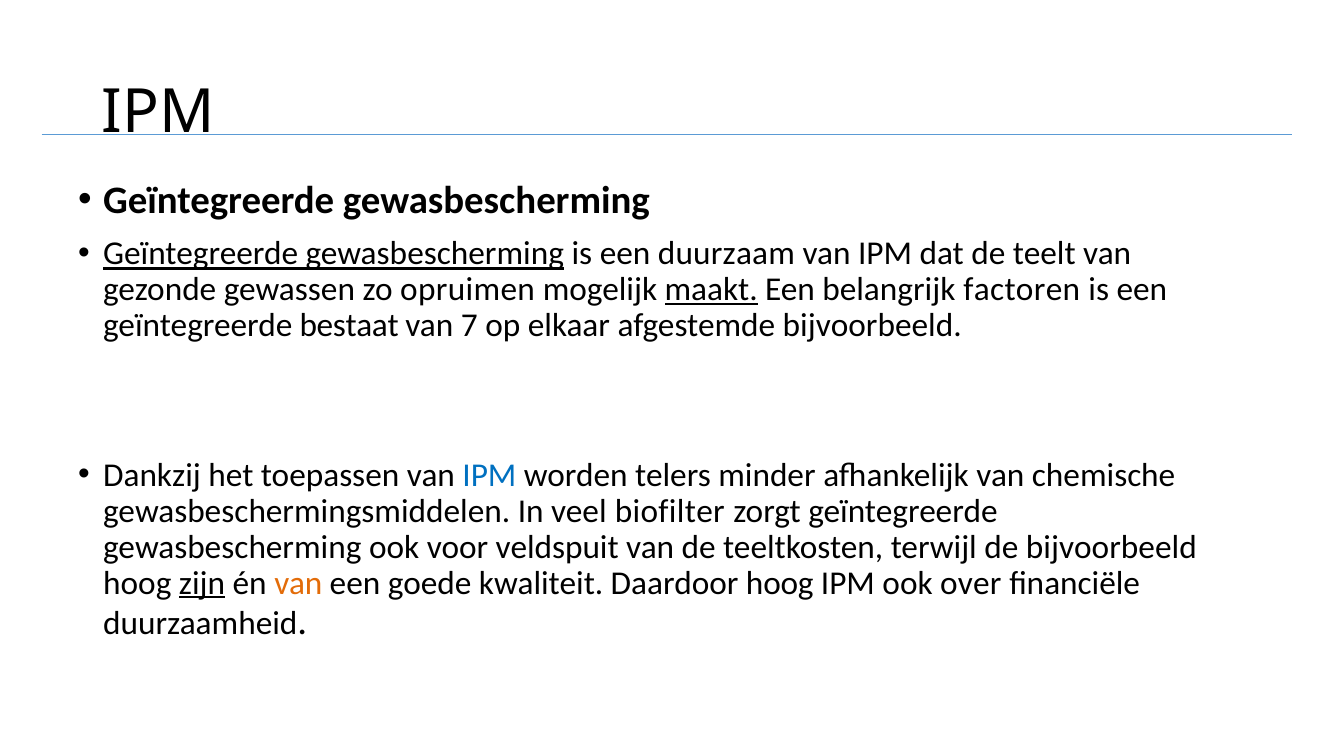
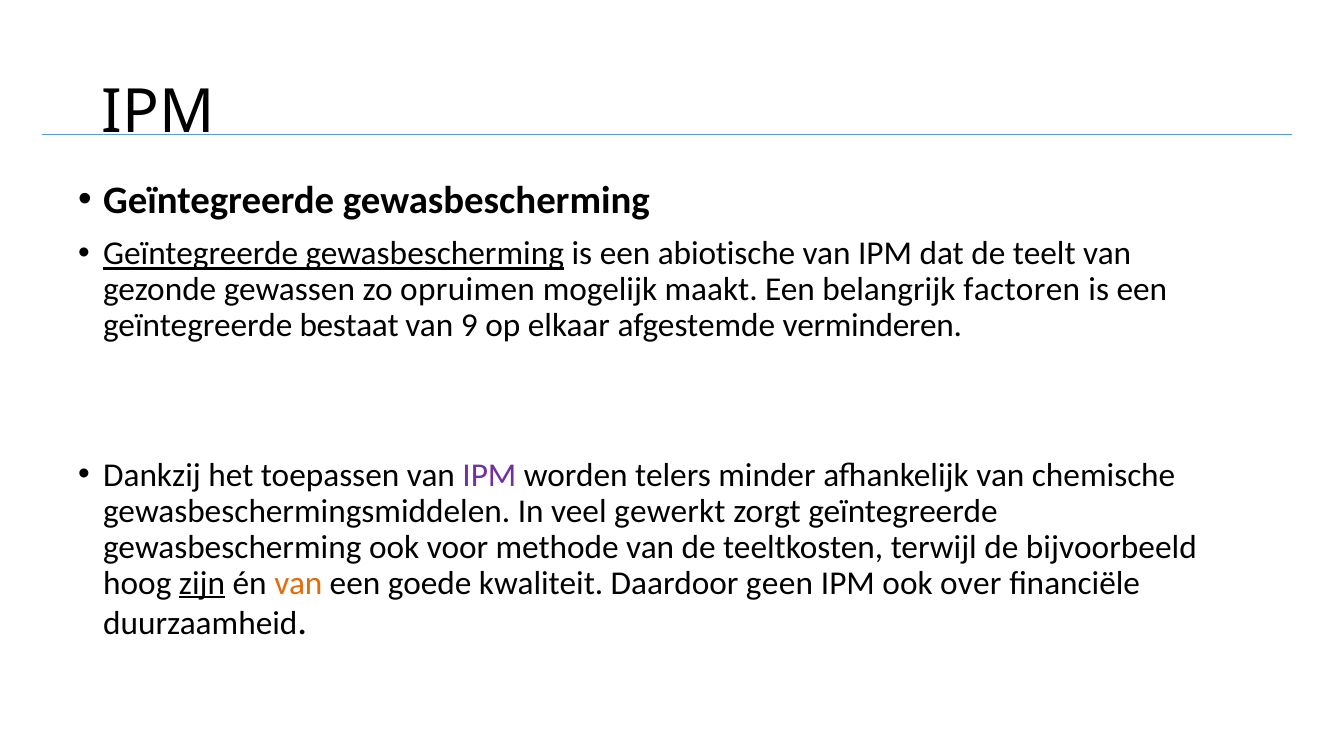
duurzaam: duurzaam -> abiotische
maakt underline: present -> none
7: 7 -> 9
afgestemde bijvoorbeeld: bijvoorbeeld -> verminderen
IPM at (489, 475) colour: blue -> purple
biofilter: biofilter -> gewerkt
veldspuit: veldspuit -> methode
Daardoor hoog: hoog -> geen
